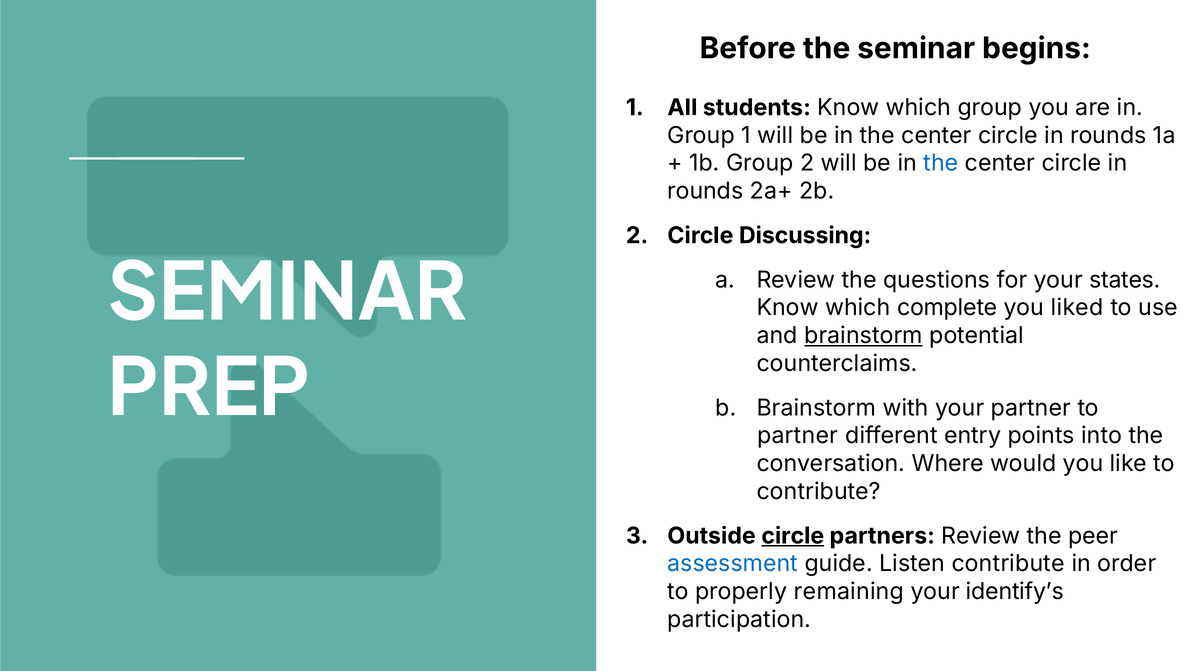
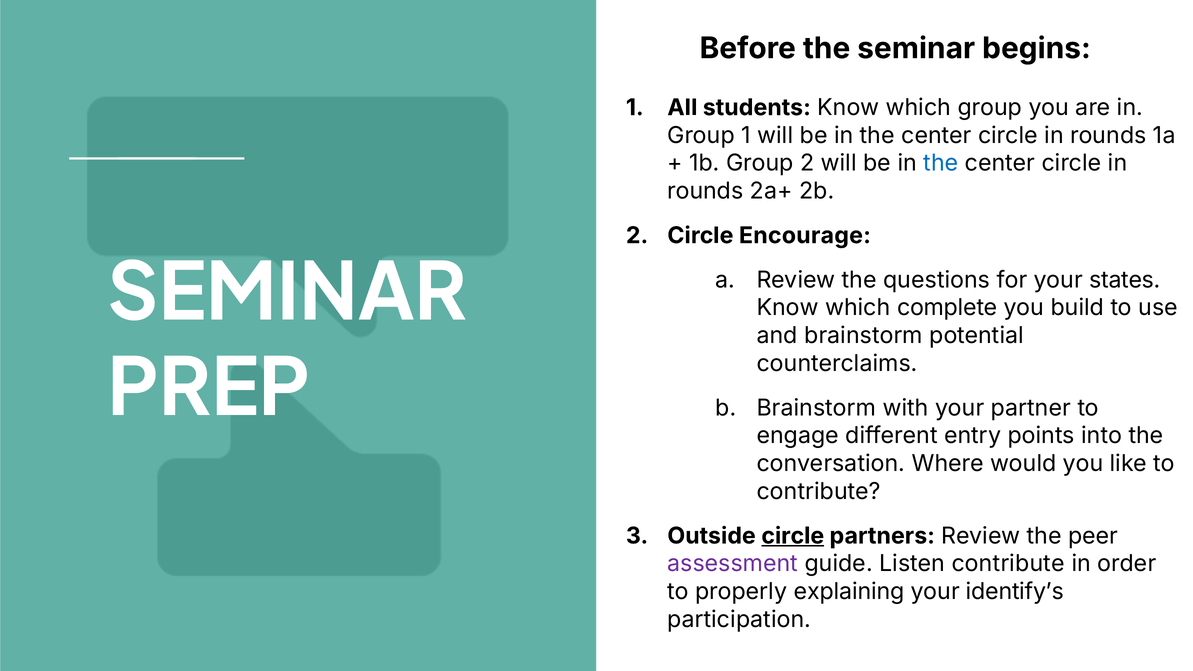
Discussing: Discussing -> Encourage
liked: liked -> build
brainstorm at (863, 336) underline: present -> none
partner at (798, 436): partner -> engage
assessment colour: blue -> purple
remaining: remaining -> explaining
